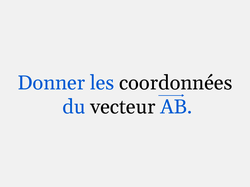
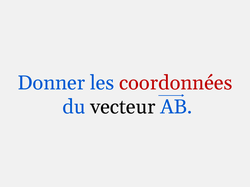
coordonnées colour: black -> red
